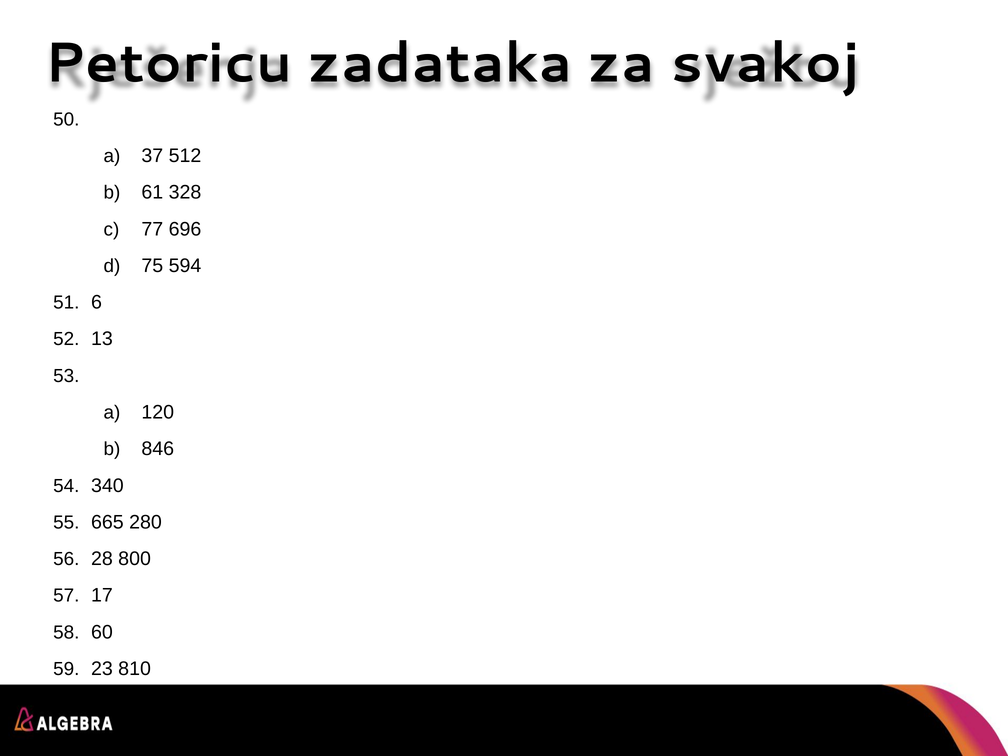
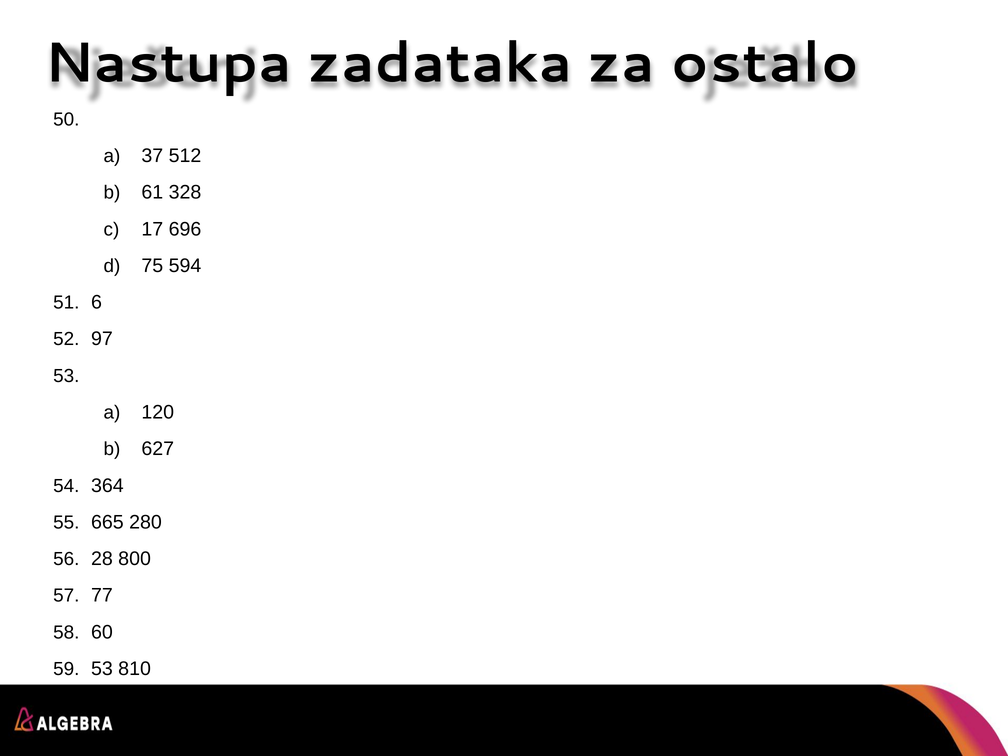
Petoricu: Petoricu -> Nastupa
svakoj: svakoj -> ostalo
77: 77 -> 17
13: 13 -> 97
846: 846 -> 627
340: 340 -> 364
17: 17 -> 77
23 at (102, 669): 23 -> 53
